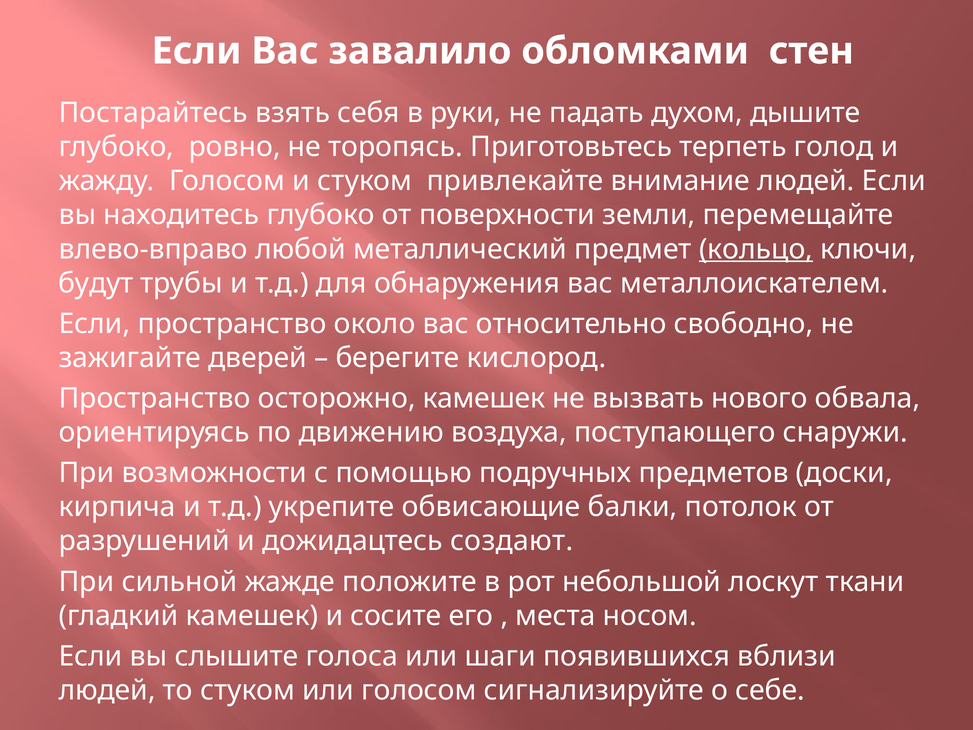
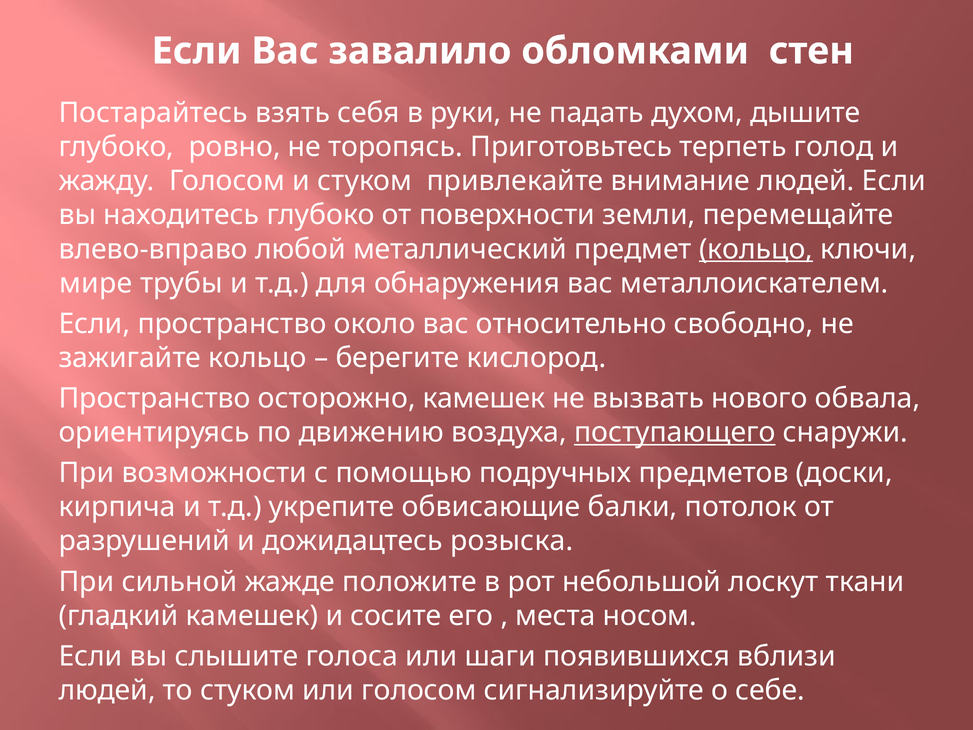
будут: будут -> мире
зажигайте дверей: дверей -> кольцо
поступающего underline: none -> present
создают: создают -> розыска
